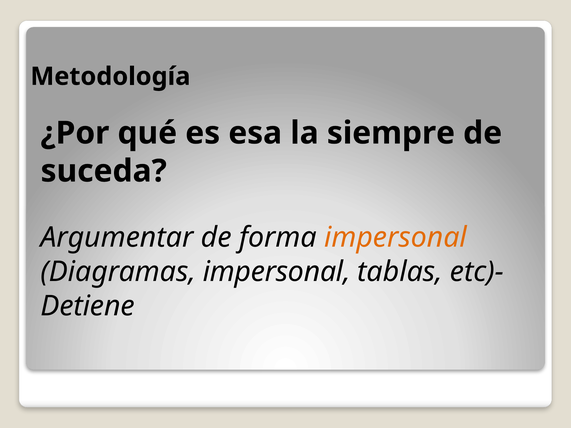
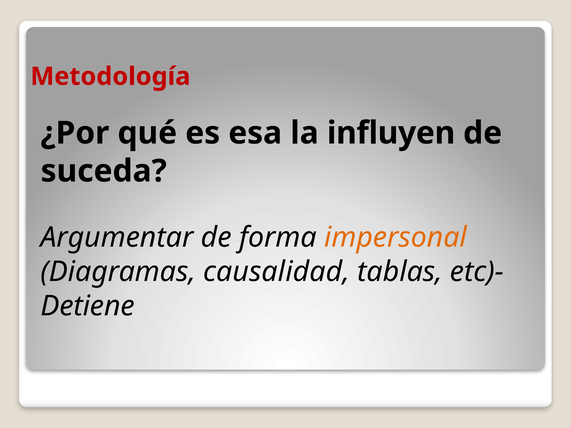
Metodología colour: black -> red
siempre: siempre -> influyen
Diagramas impersonal: impersonal -> causalidad
